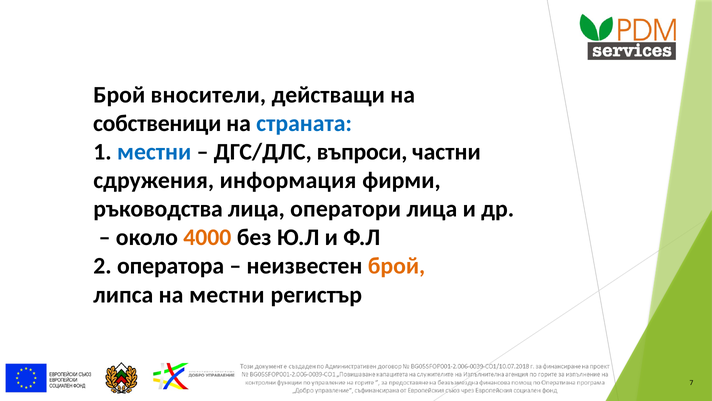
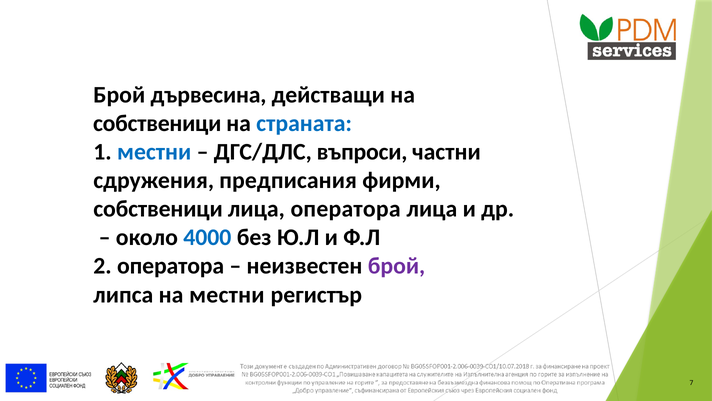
вносители: вносители -> дървесина
информация: информация -> предписания
ръководства at (158, 209): ръководства -> собственици
лица оператори: оператори -> оператора
4000 colour: orange -> blue
брой at (396, 266) colour: orange -> purple
